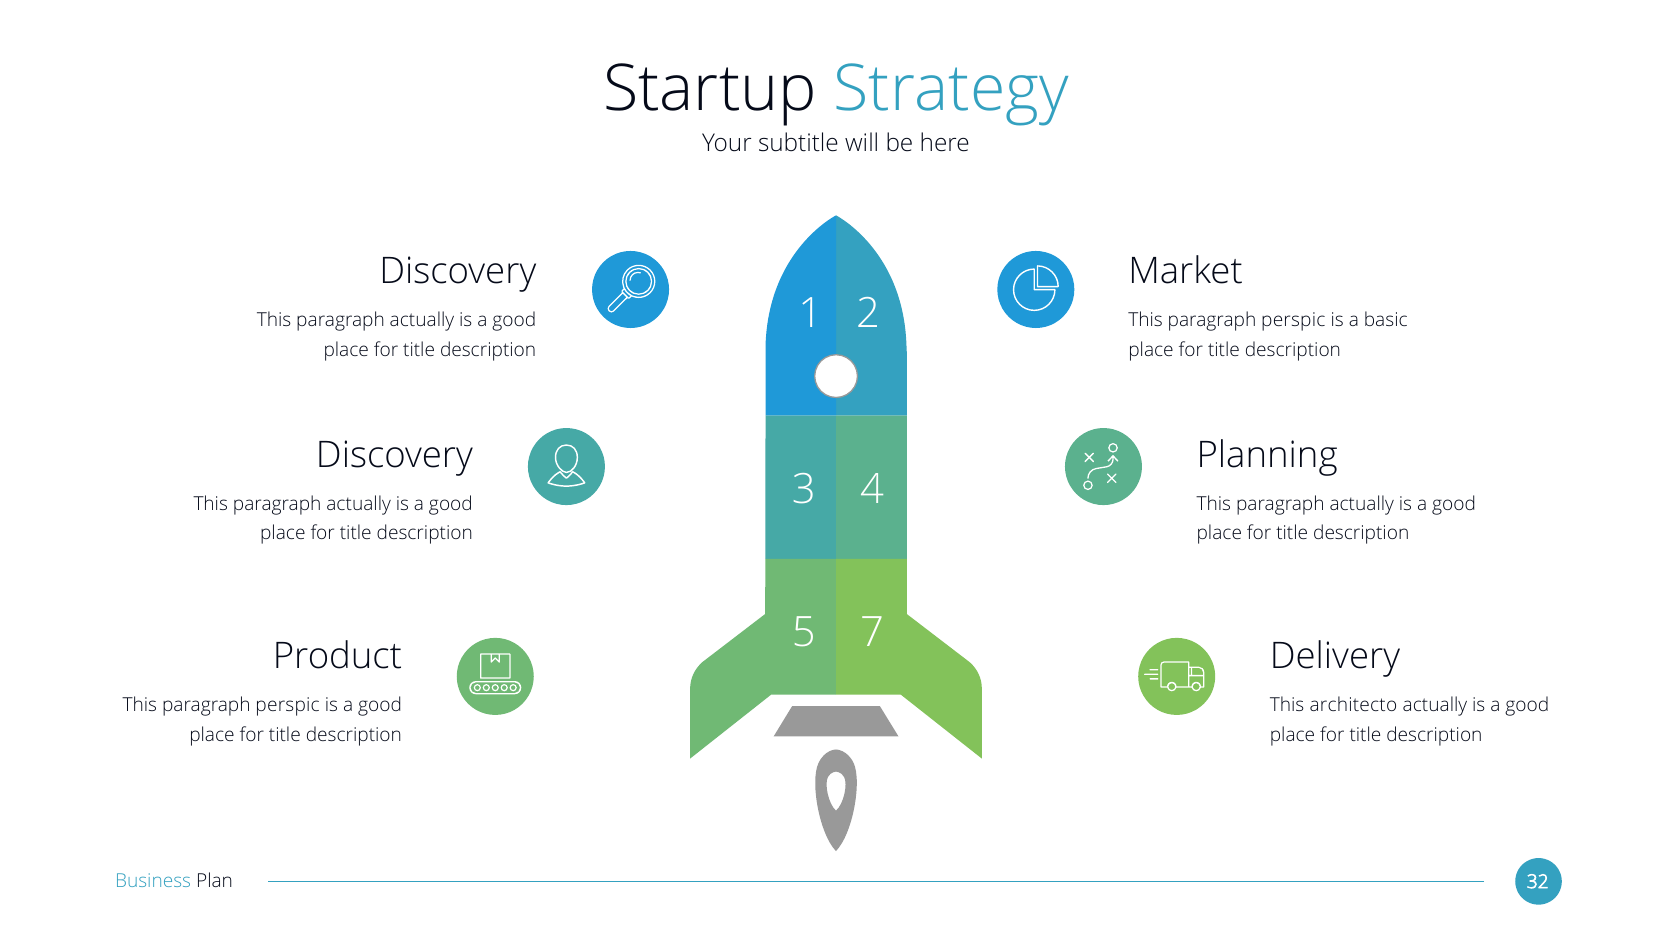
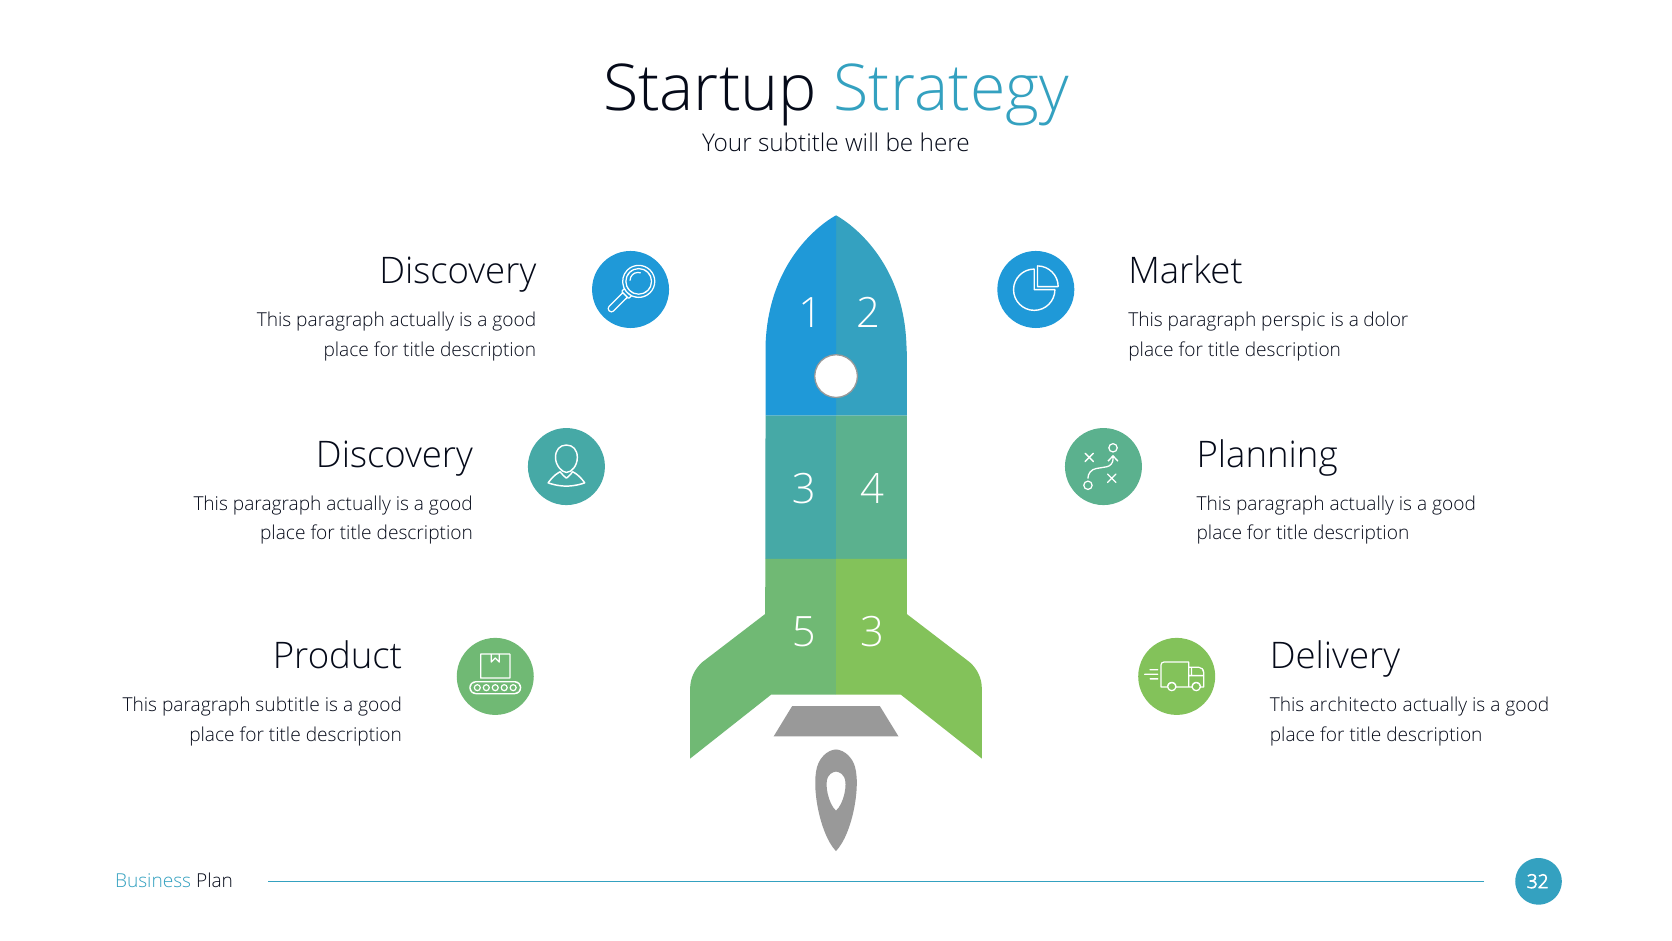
basic: basic -> dolor
5 7: 7 -> 3
perspic at (288, 705): perspic -> subtitle
